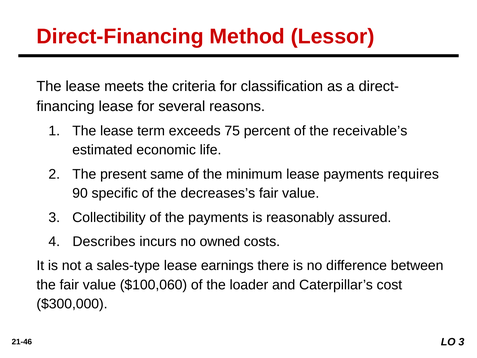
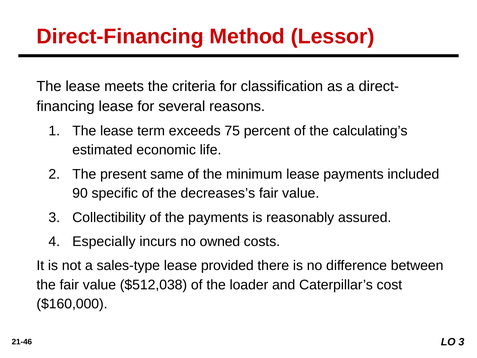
receivable’s: receivable’s -> calculating’s
requires: requires -> included
Describes: Describes -> Especially
earnings: earnings -> provided
$100,060: $100,060 -> $512,038
$300,000: $300,000 -> $160,000
